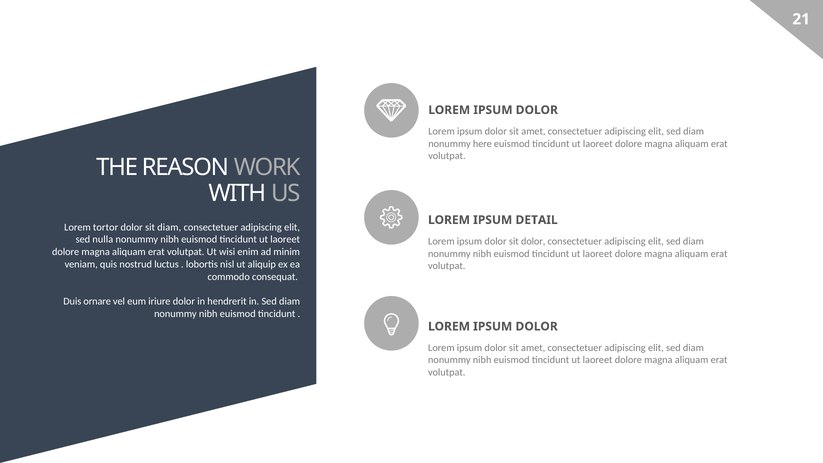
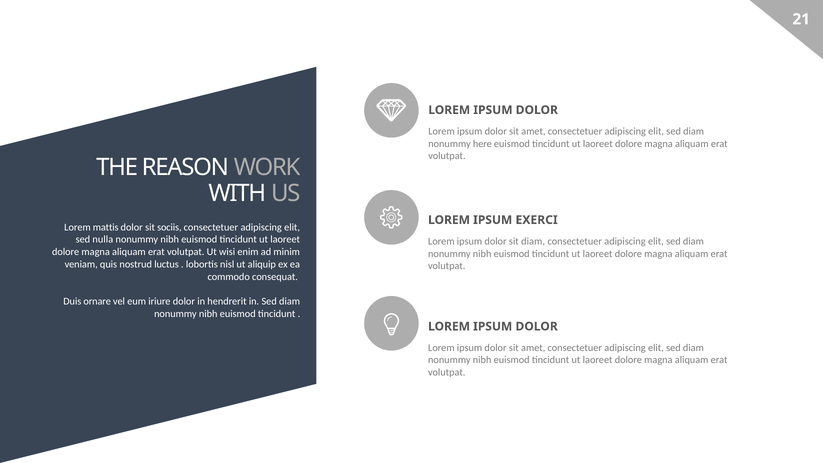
DETAIL: DETAIL -> EXERCI
tortor: tortor -> mattis
sit diam: diam -> sociis
sit dolor: dolor -> diam
